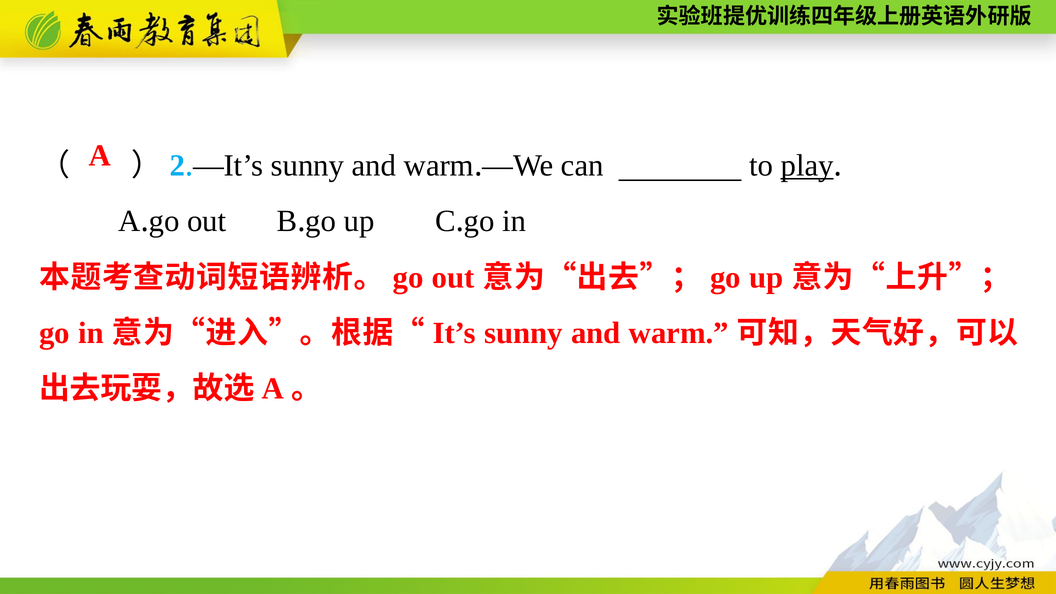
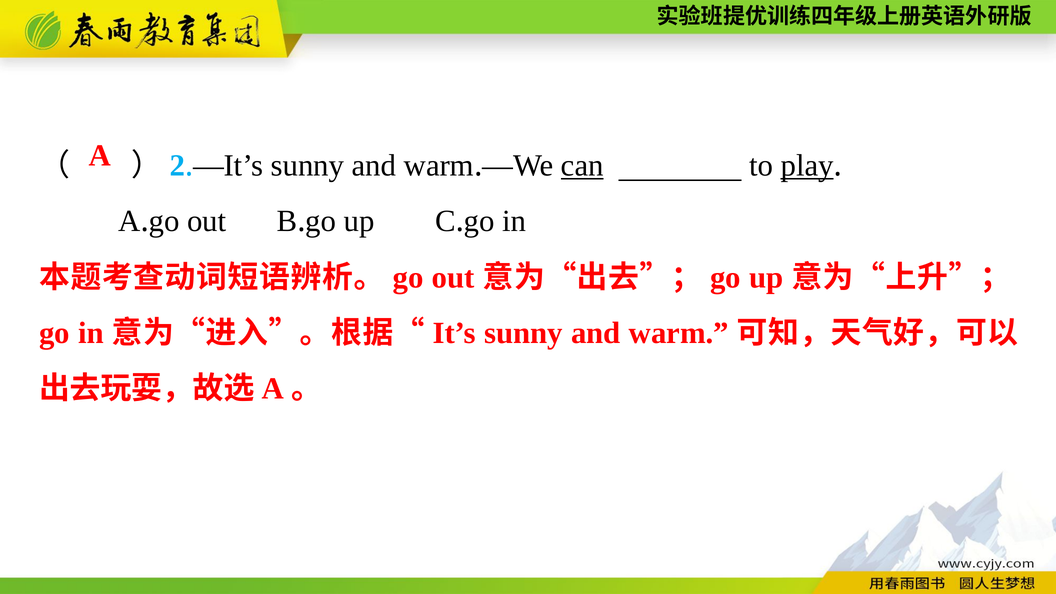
can underline: none -> present
